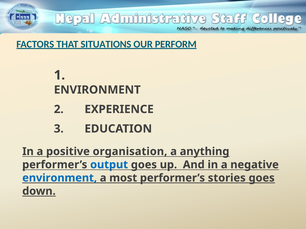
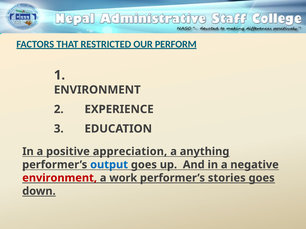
SITUATIONS: SITUATIONS -> RESTRICTED
organisation: organisation -> appreciation
environment at (60, 178) colour: blue -> red
most: most -> work
